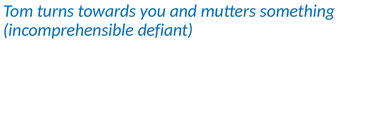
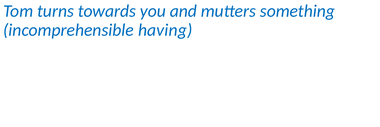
defiant: defiant -> having
